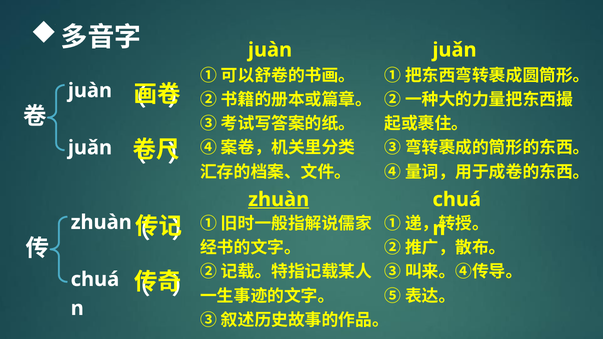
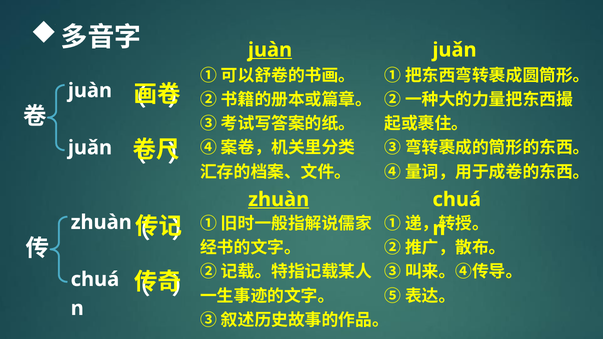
juàn at (270, 50) underline: none -> present
